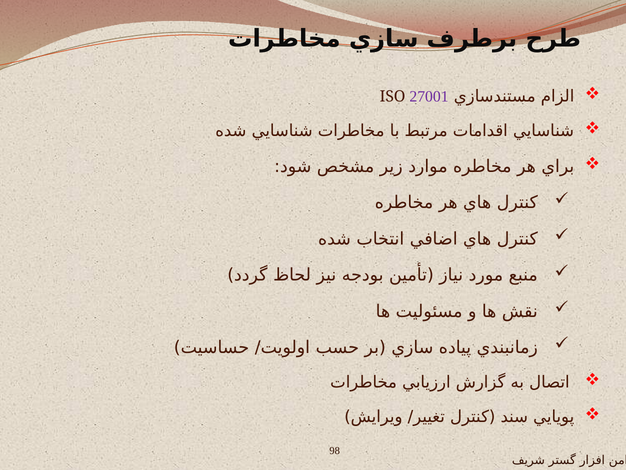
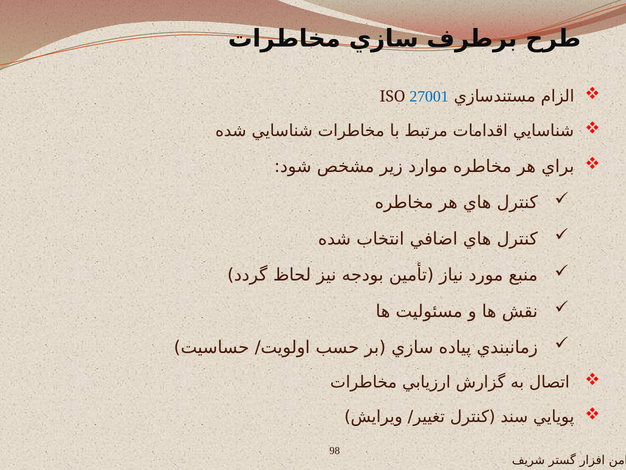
27001 colour: purple -> blue
